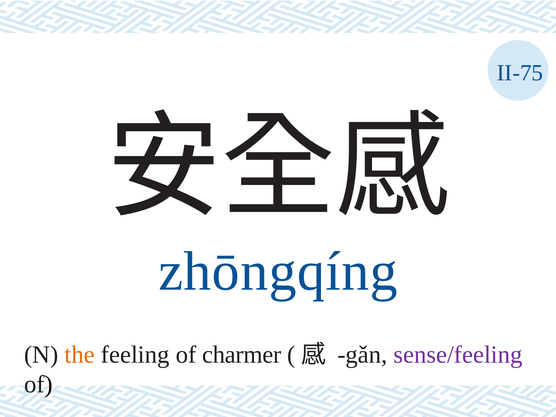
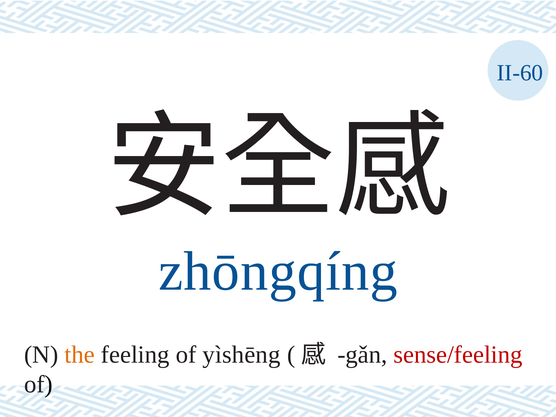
II-75: II-75 -> II-60
charmer: charmer -> yìshēng
sense/feeling colour: purple -> red
